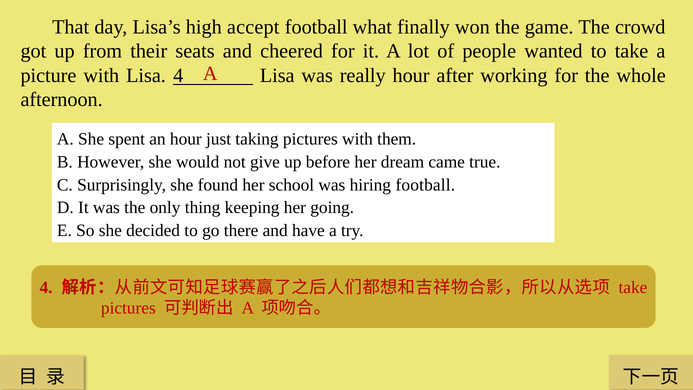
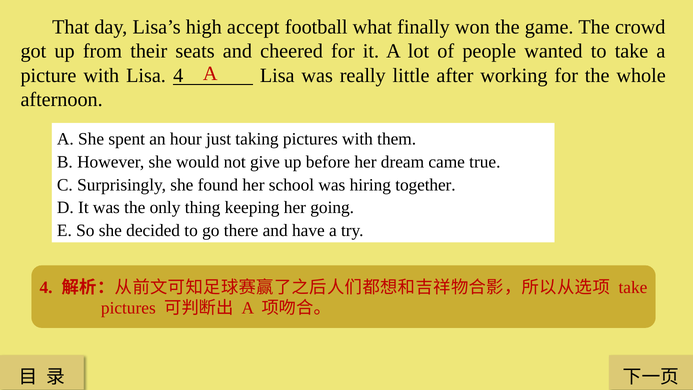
really hour: hour -> little
hiring football: football -> together
